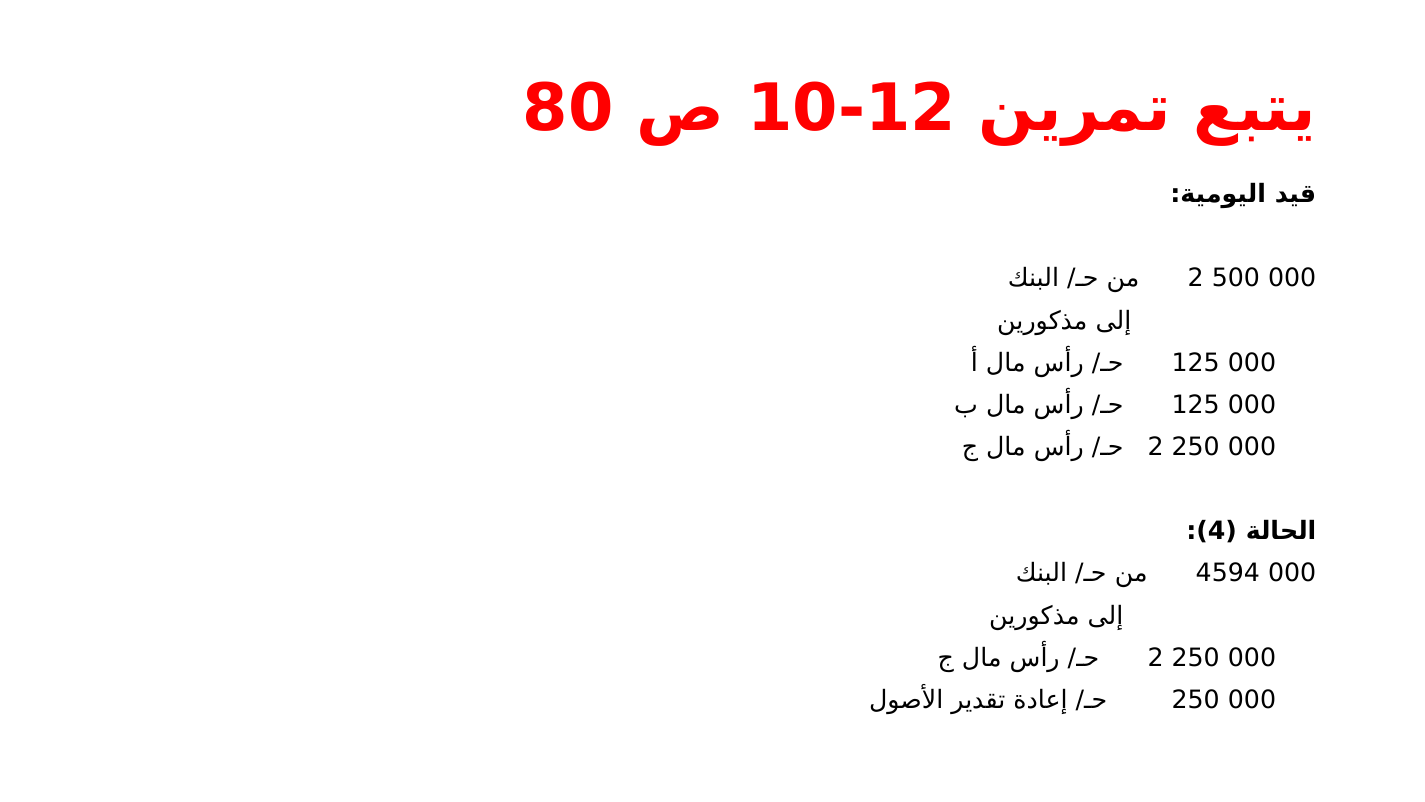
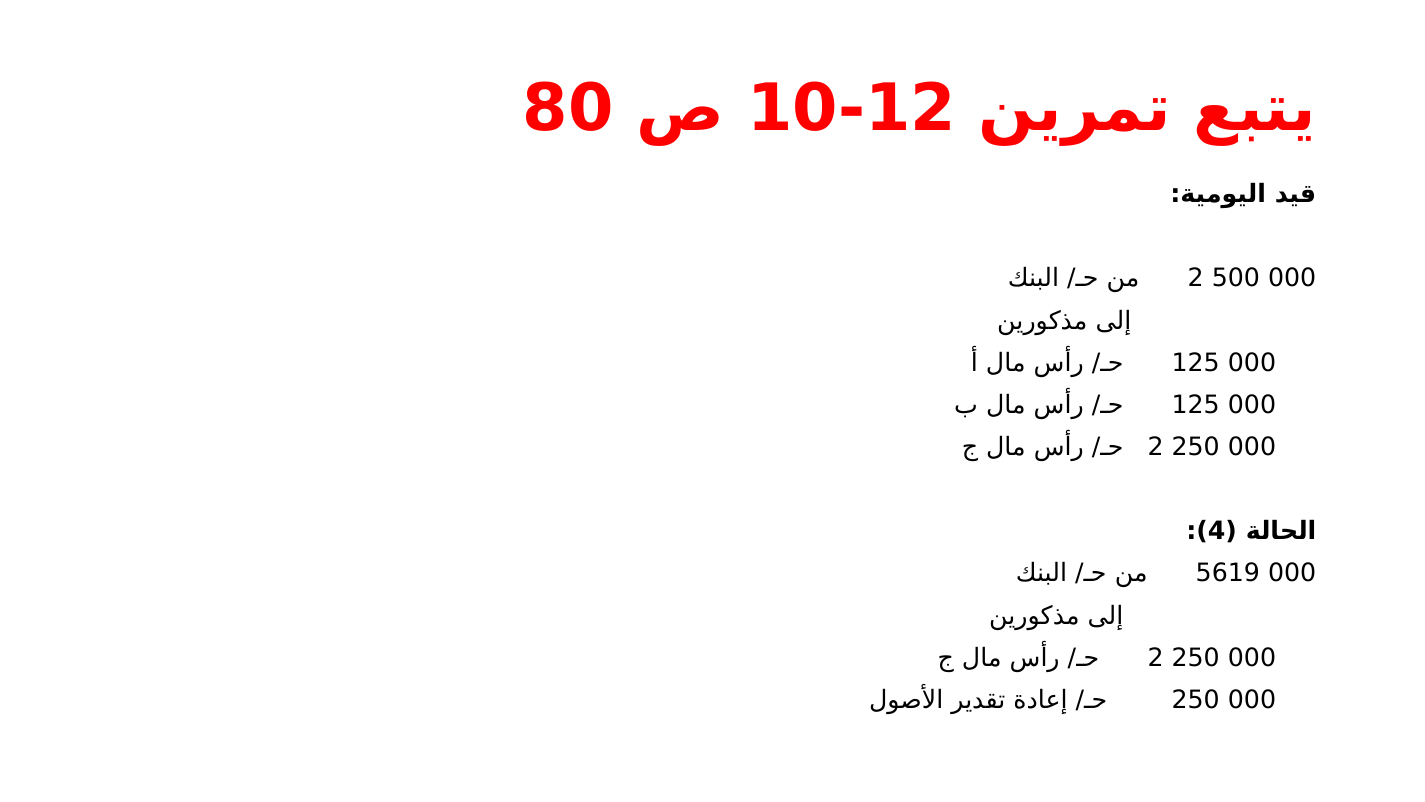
4594: 4594 -> 5619
